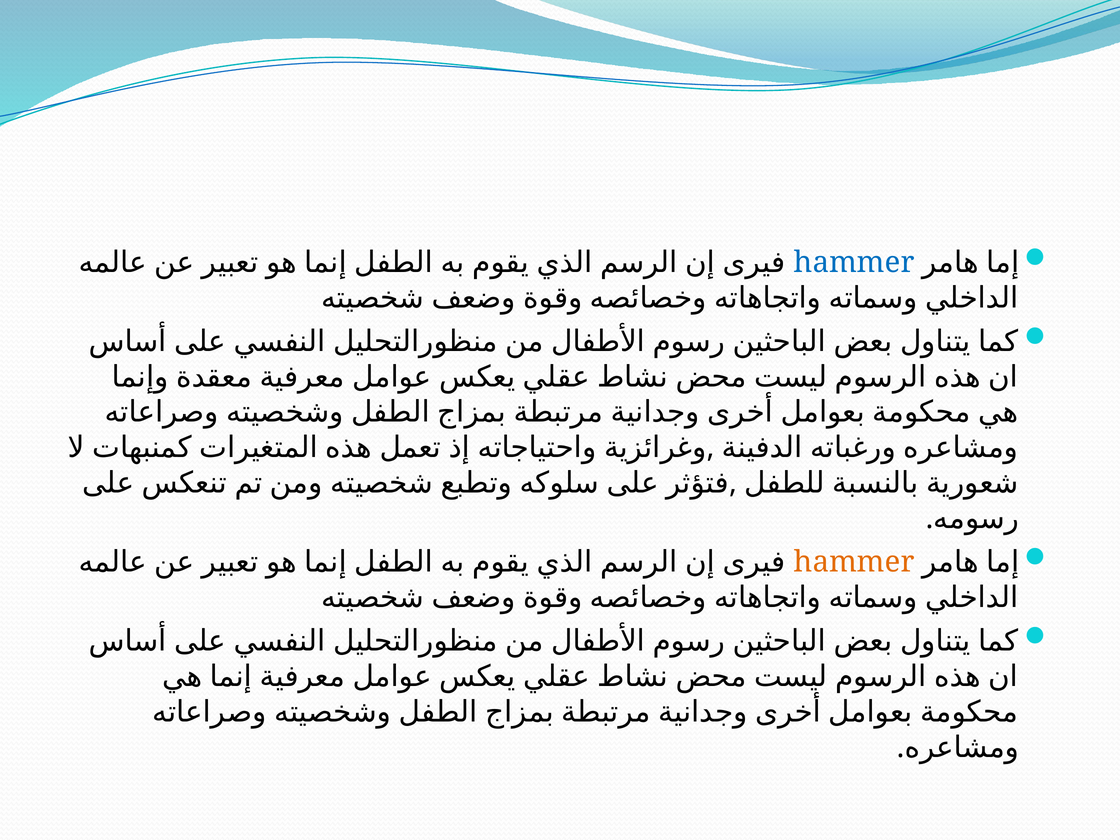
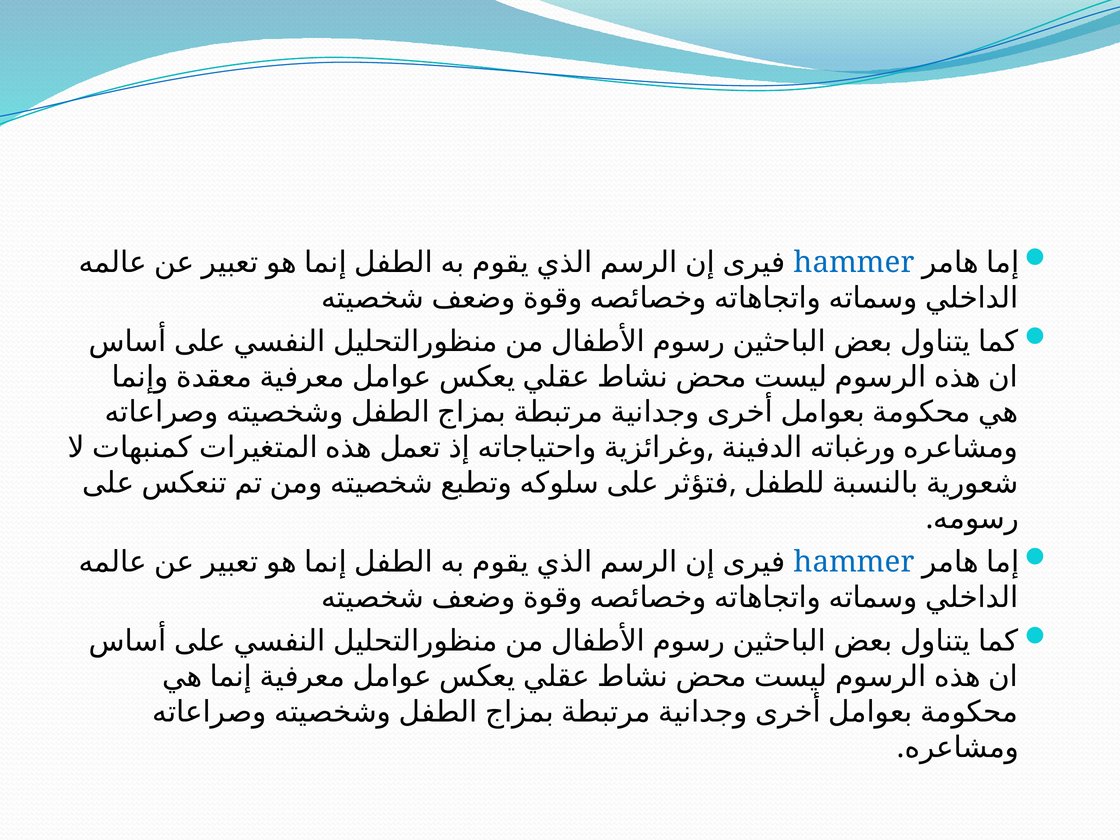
hammer at (854, 562) colour: orange -> blue
